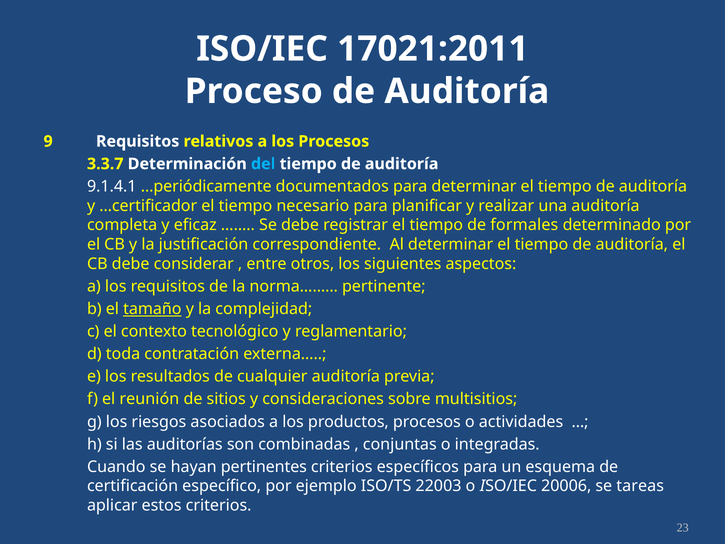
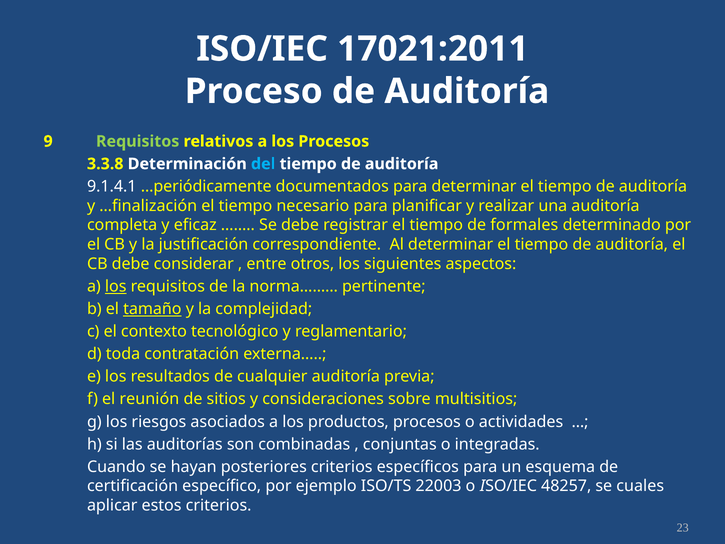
Requisitos at (138, 141) colour: white -> light green
3.3.7: 3.3.7 -> 3.3.8
…certificador: …certificador -> …finalización
los at (116, 286) underline: none -> present
pertinentes: pertinentes -> posteriores
20006: 20006 -> 48257
tareas: tareas -> cuales
